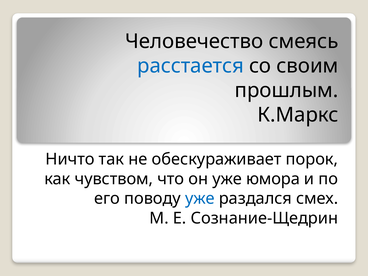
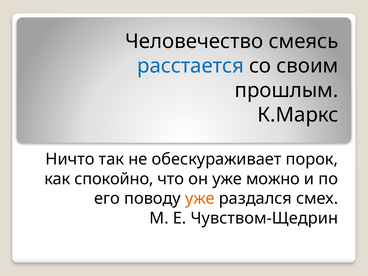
чувством: чувством -> спокойно
юмора: юмора -> можно
уже at (200, 199) colour: blue -> orange
Сознание-Щедрин: Сознание-Щедрин -> Чувством-Щедрин
